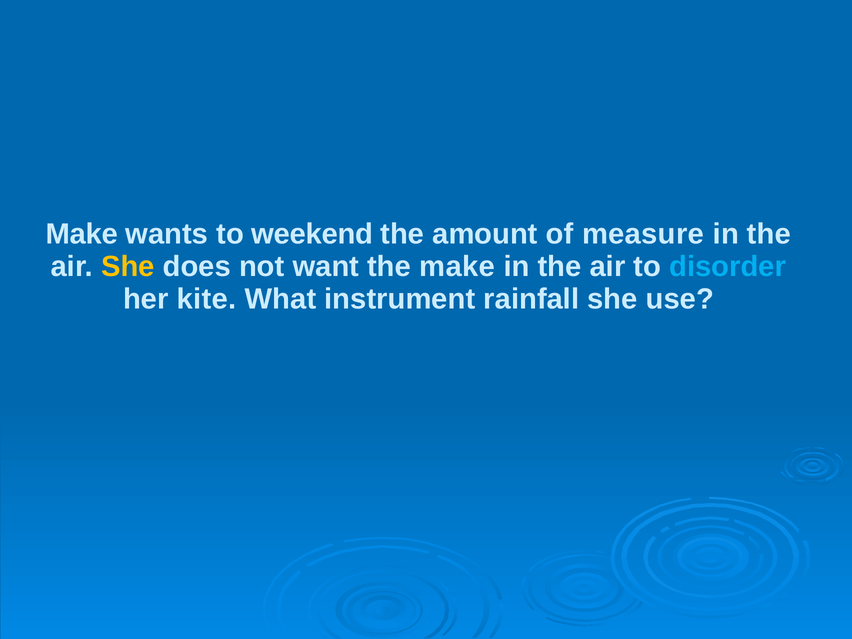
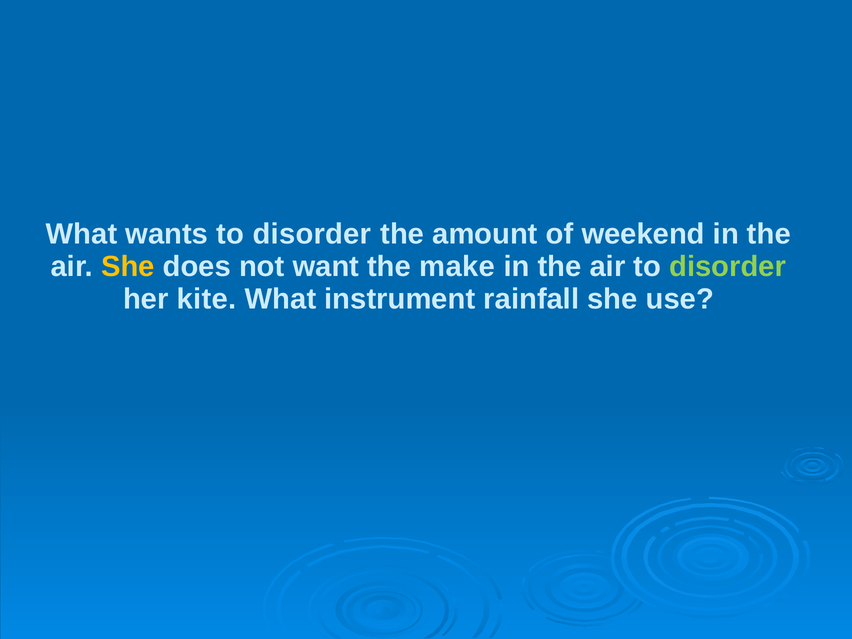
Make at (82, 234): Make -> What
wants to weekend: weekend -> disorder
measure: measure -> weekend
disorder at (728, 267) colour: light blue -> light green
